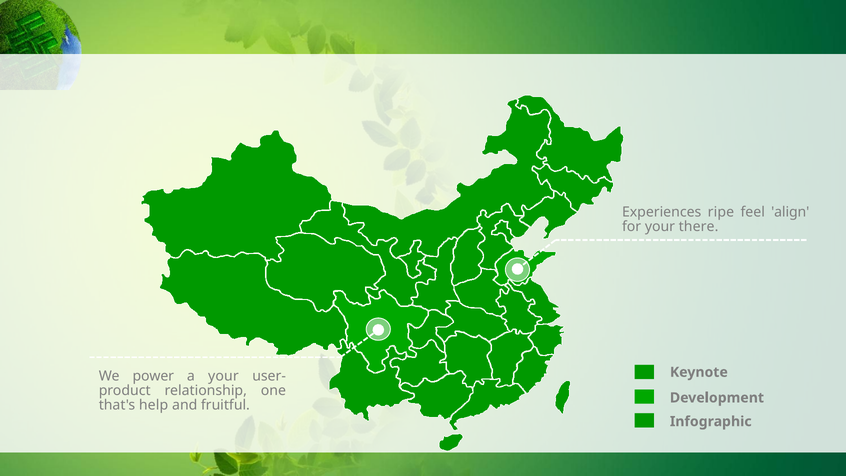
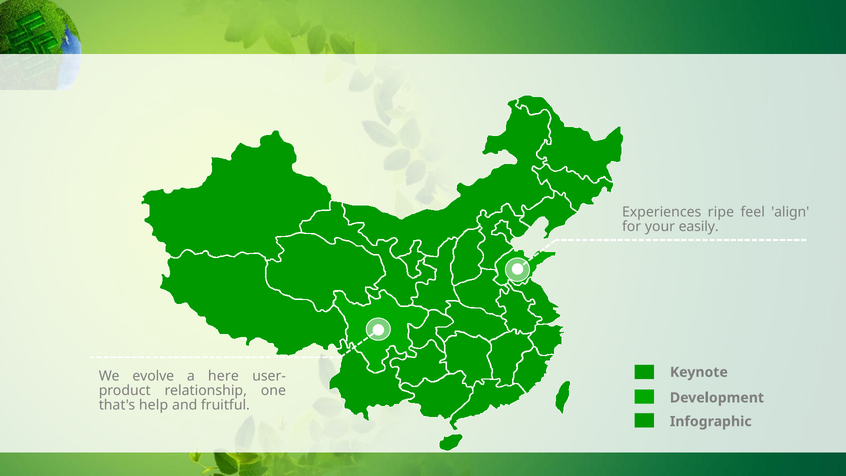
there: there -> easily
power: power -> evolve
a your: your -> here
